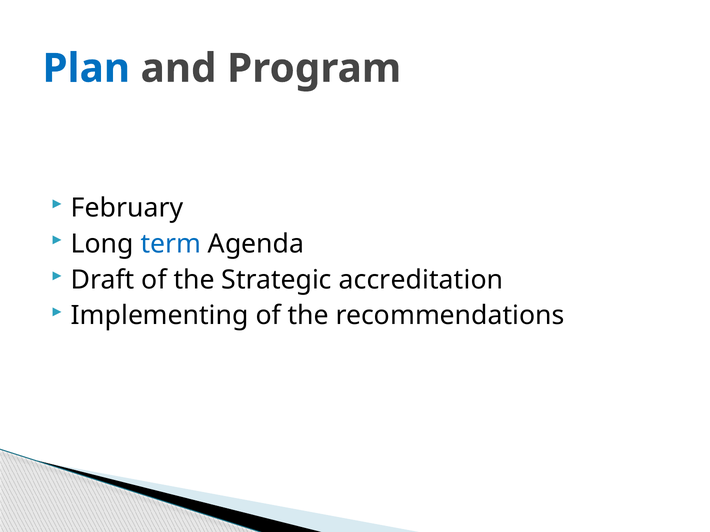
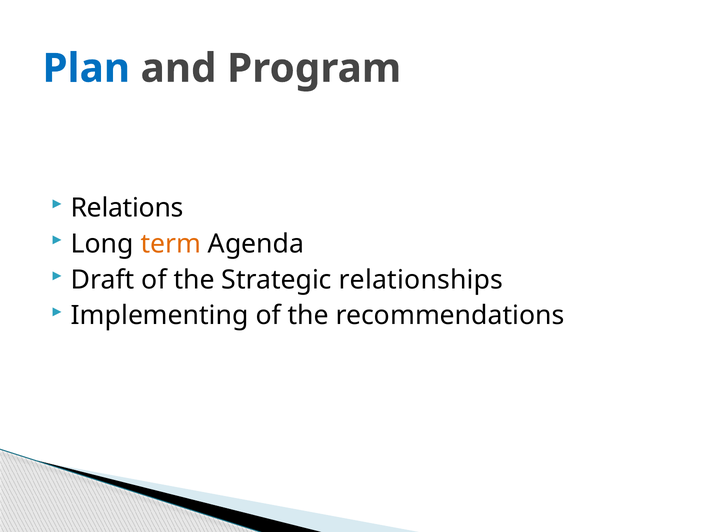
February: February -> Relations
term colour: blue -> orange
accreditation: accreditation -> relationships
